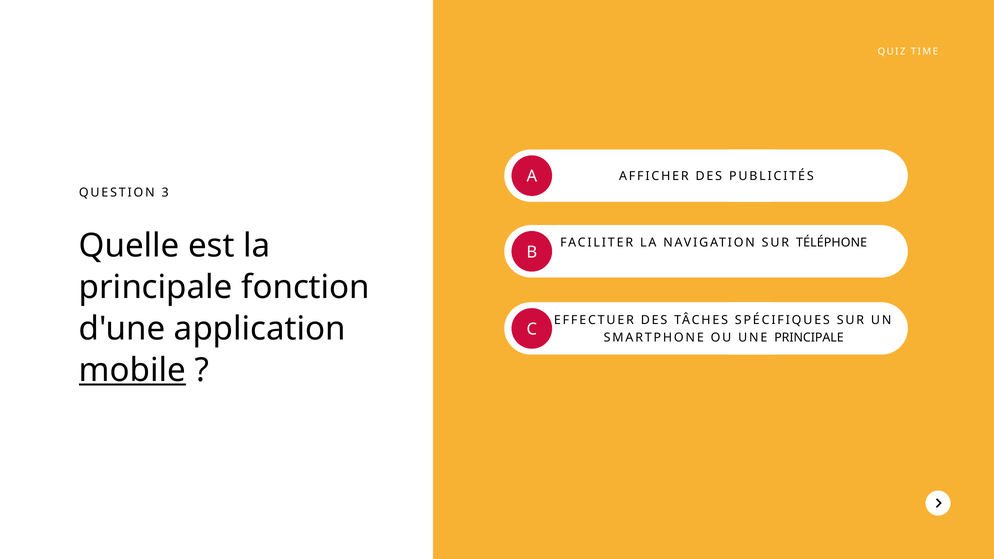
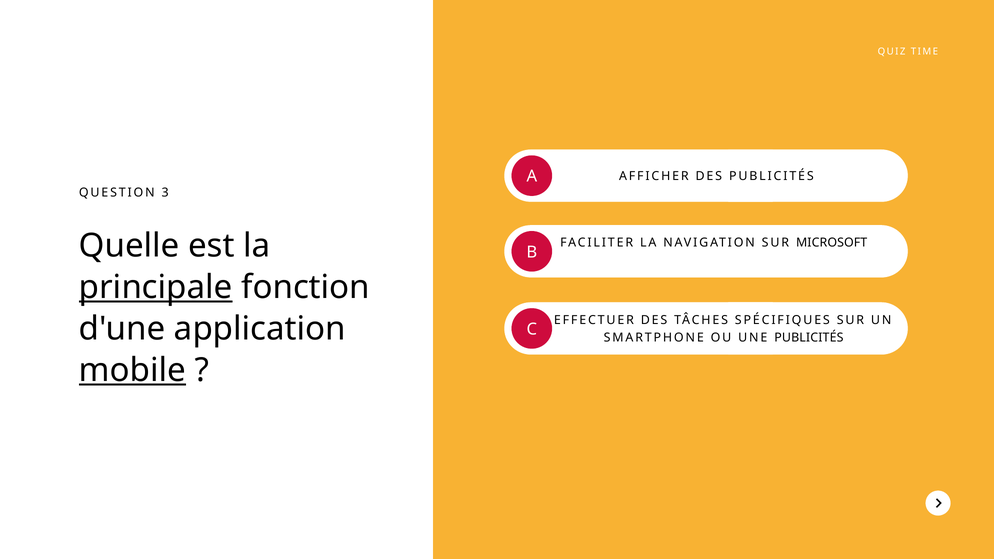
TÉLÉPHONE: TÉLÉPHONE -> MICROSOFT
principale at (156, 287) underline: none -> present
UNE PRINCIPALE: PRINCIPALE -> PUBLICITÉS
